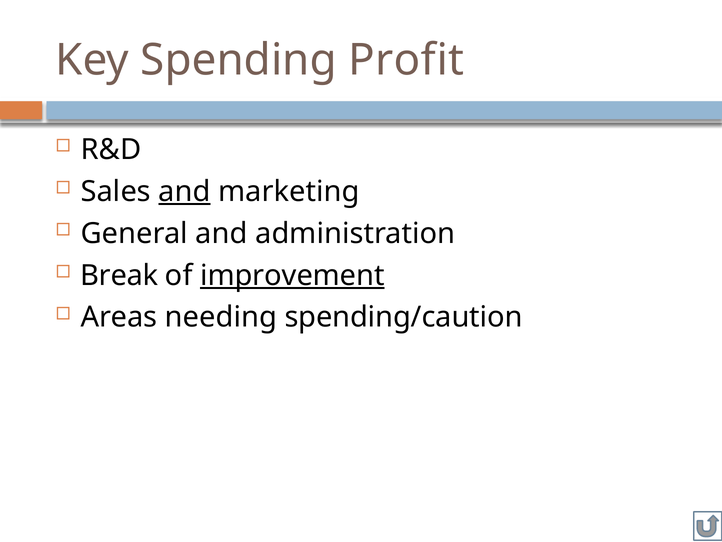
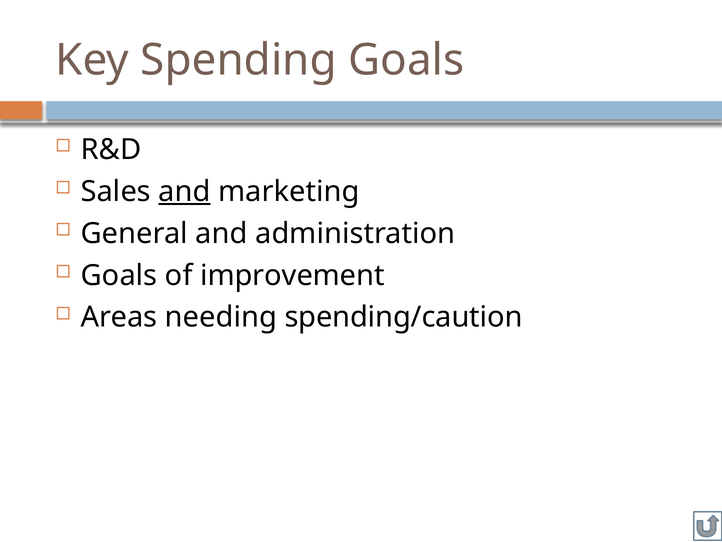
Spending Profit: Profit -> Goals
Break at (119, 275): Break -> Goals
improvement underline: present -> none
